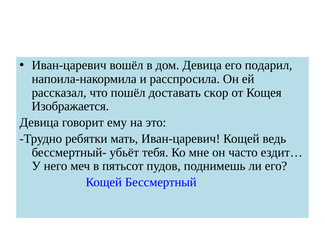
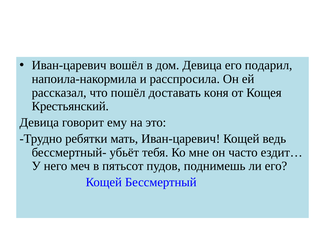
скор: скор -> коня
Изображается: Изображается -> Крестьянский
